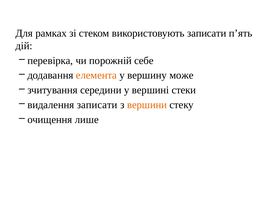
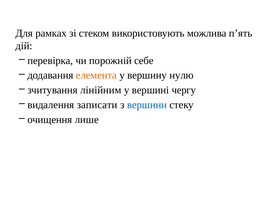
використовують записати: записати -> можлива
може: може -> нулю
середини: середини -> лінійним
стеки: стеки -> чергу
вершини colour: orange -> blue
